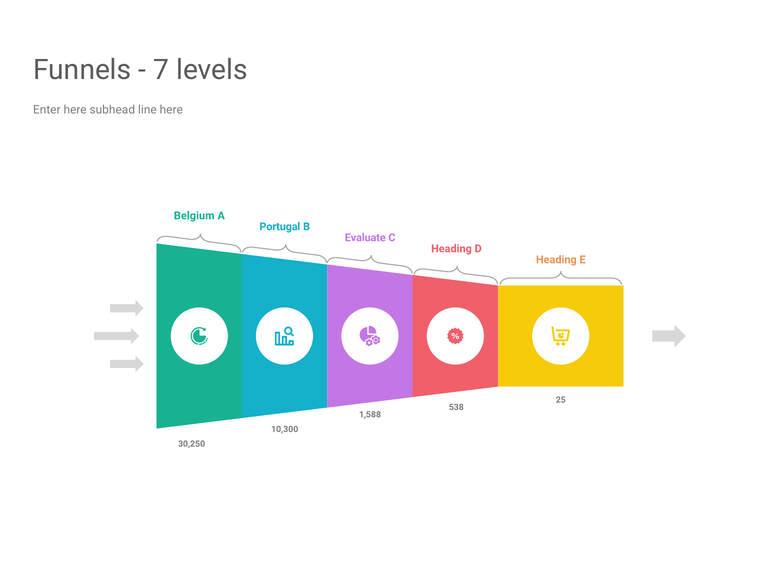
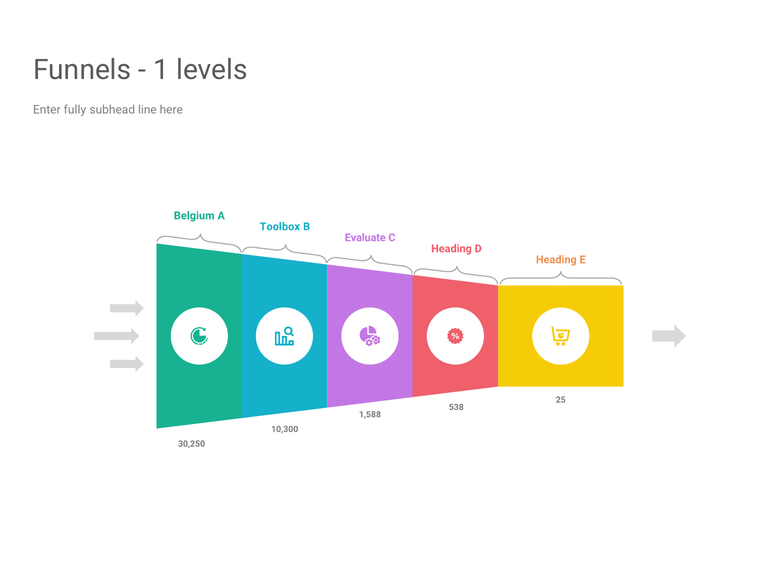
7: 7 -> 1
Enter here: here -> fully
Portugal: Portugal -> Toolbox
